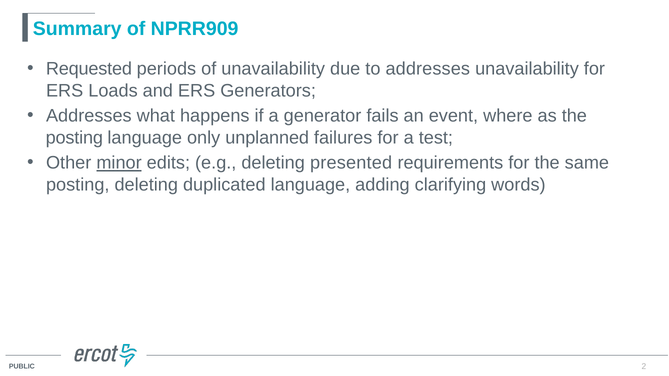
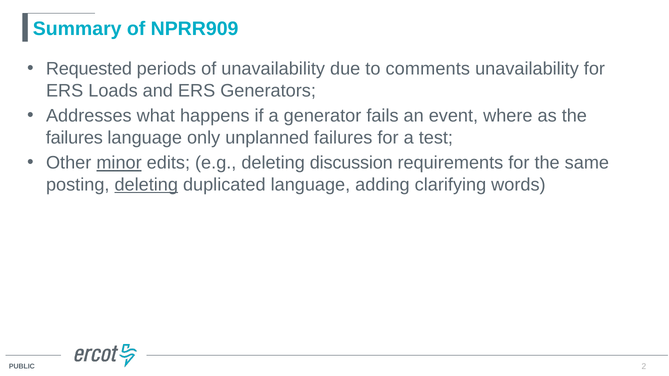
to addresses: addresses -> comments
posting at (74, 138): posting -> failures
presented: presented -> discussion
deleting at (146, 185) underline: none -> present
